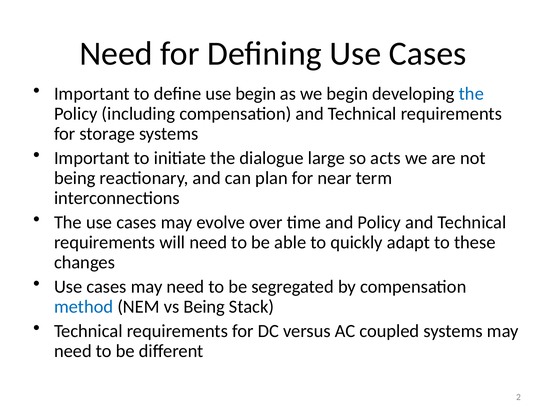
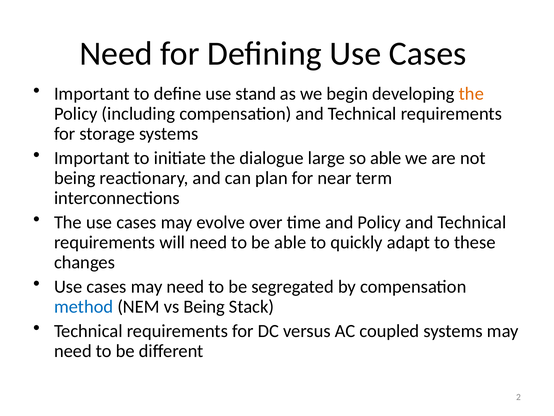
use begin: begin -> stand
the at (471, 94) colour: blue -> orange
so acts: acts -> able
